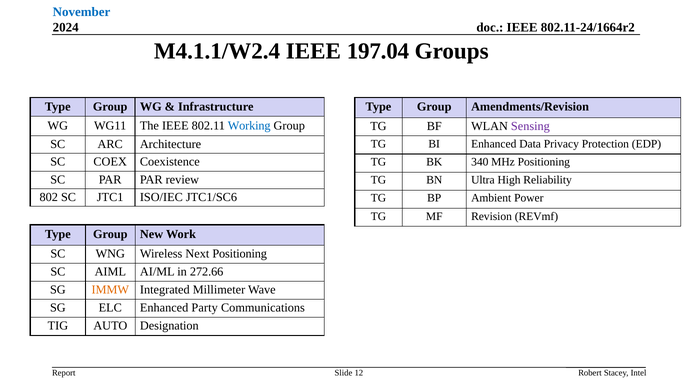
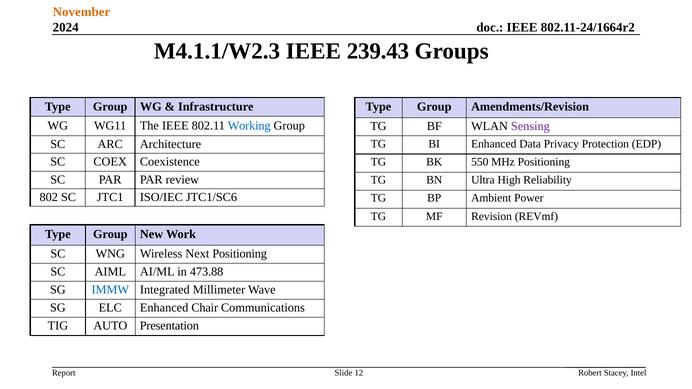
November colour: blue -> orange
M4.1.1/W2.4: M4.1.1/W2.4 -> M4.1.1/W2.3
197.04: 197.04 -> 239.43
340: 340 -> 550
272.66: 272.66 -> 473.88
IMMW colour: orange -> blue
Party: Party -> Chair
Designation: Designation -> Presentation
